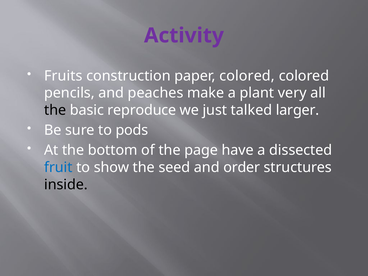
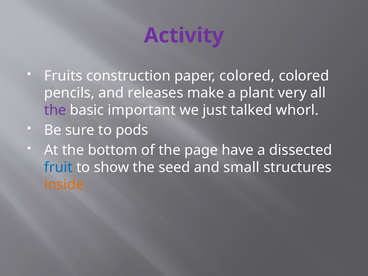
peaches: peaches -> releases
the at (55, 110) colour: black -> purple
reproduce: reproduce -> important
larger: larger -> whorl
order: order -> small
inside colour: black -> orange
